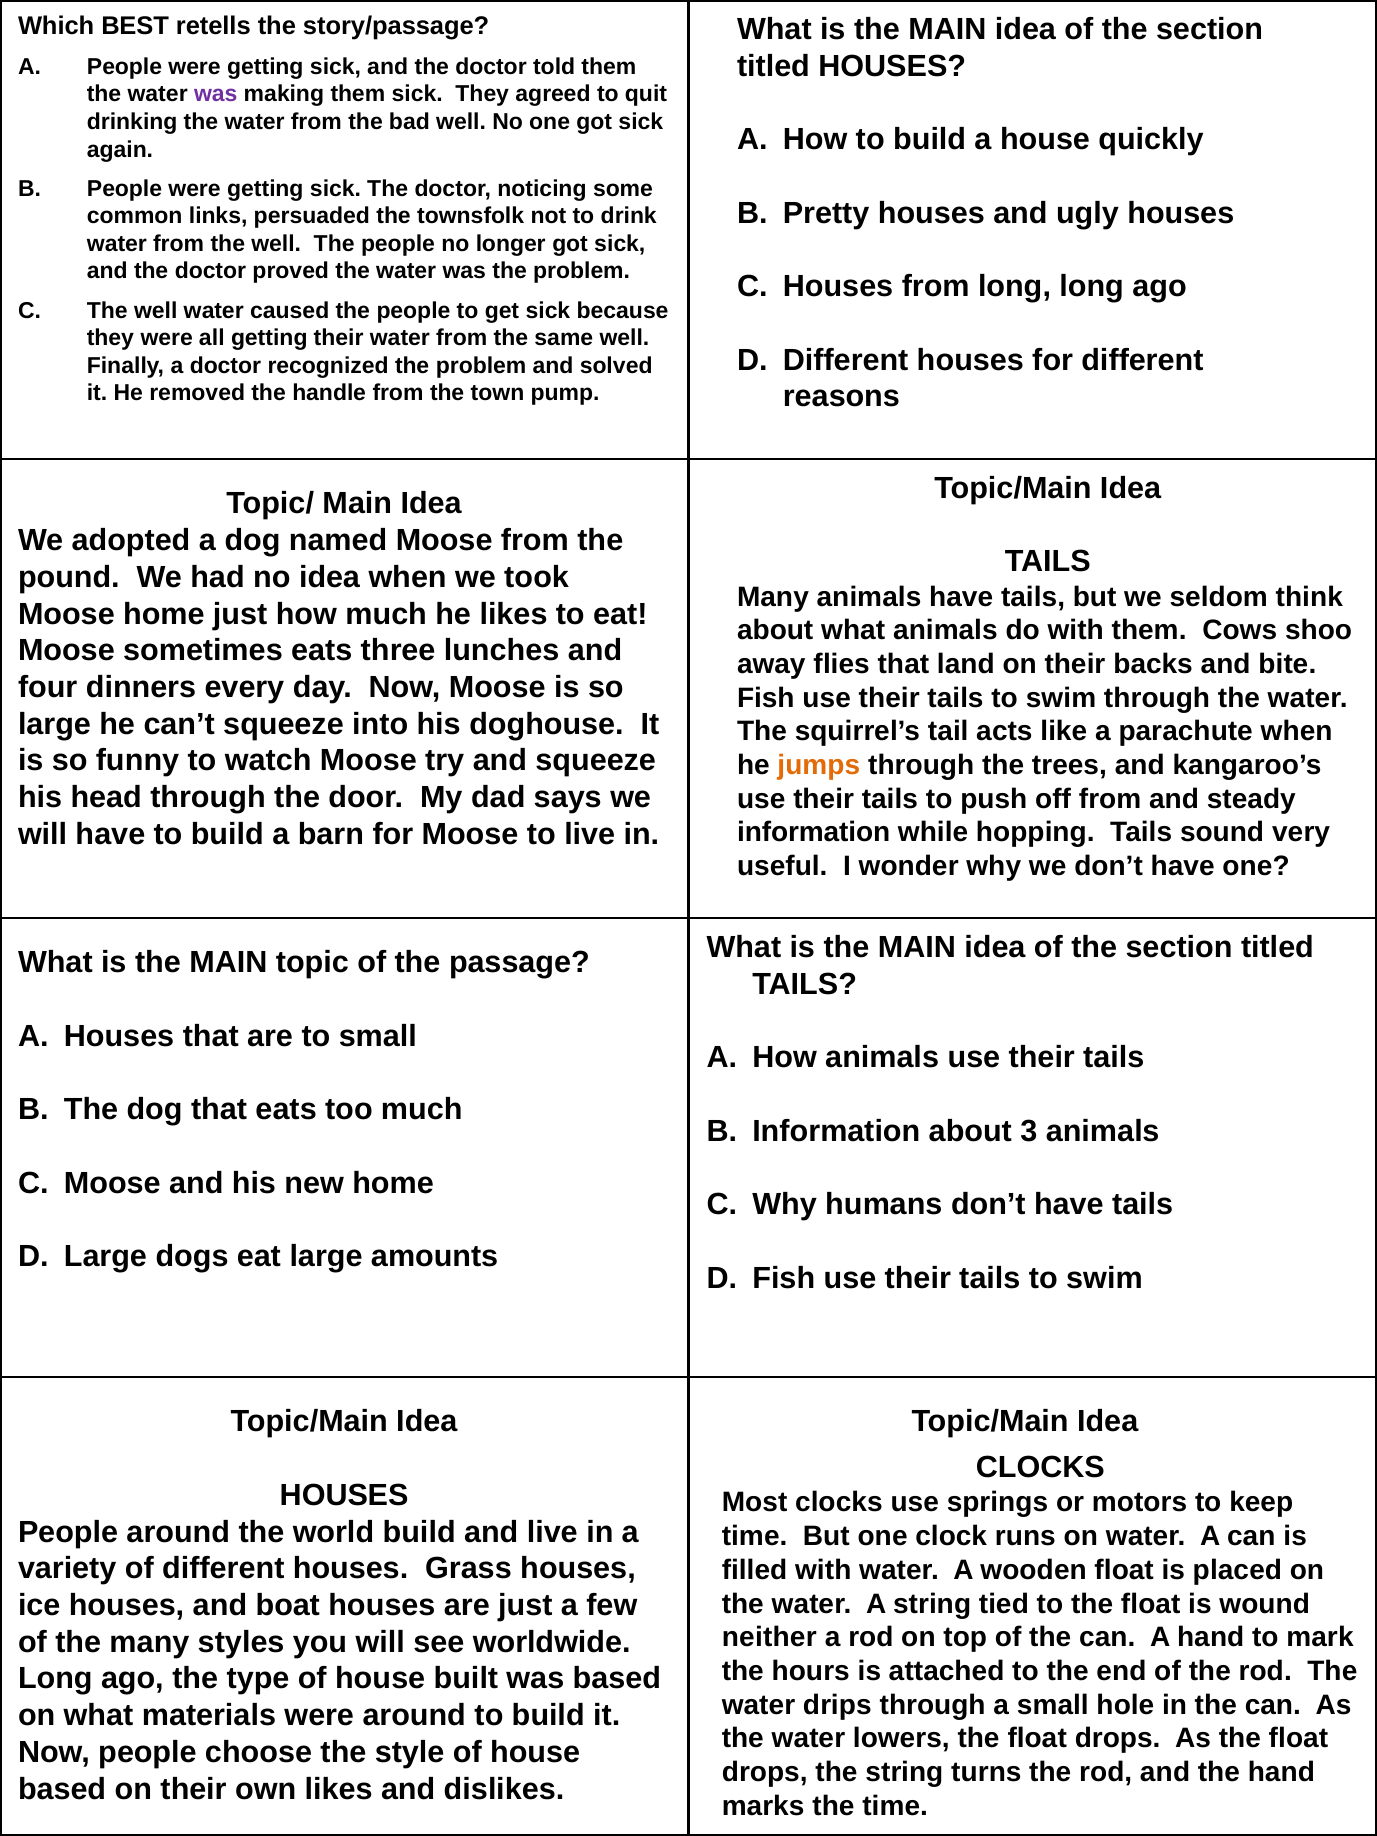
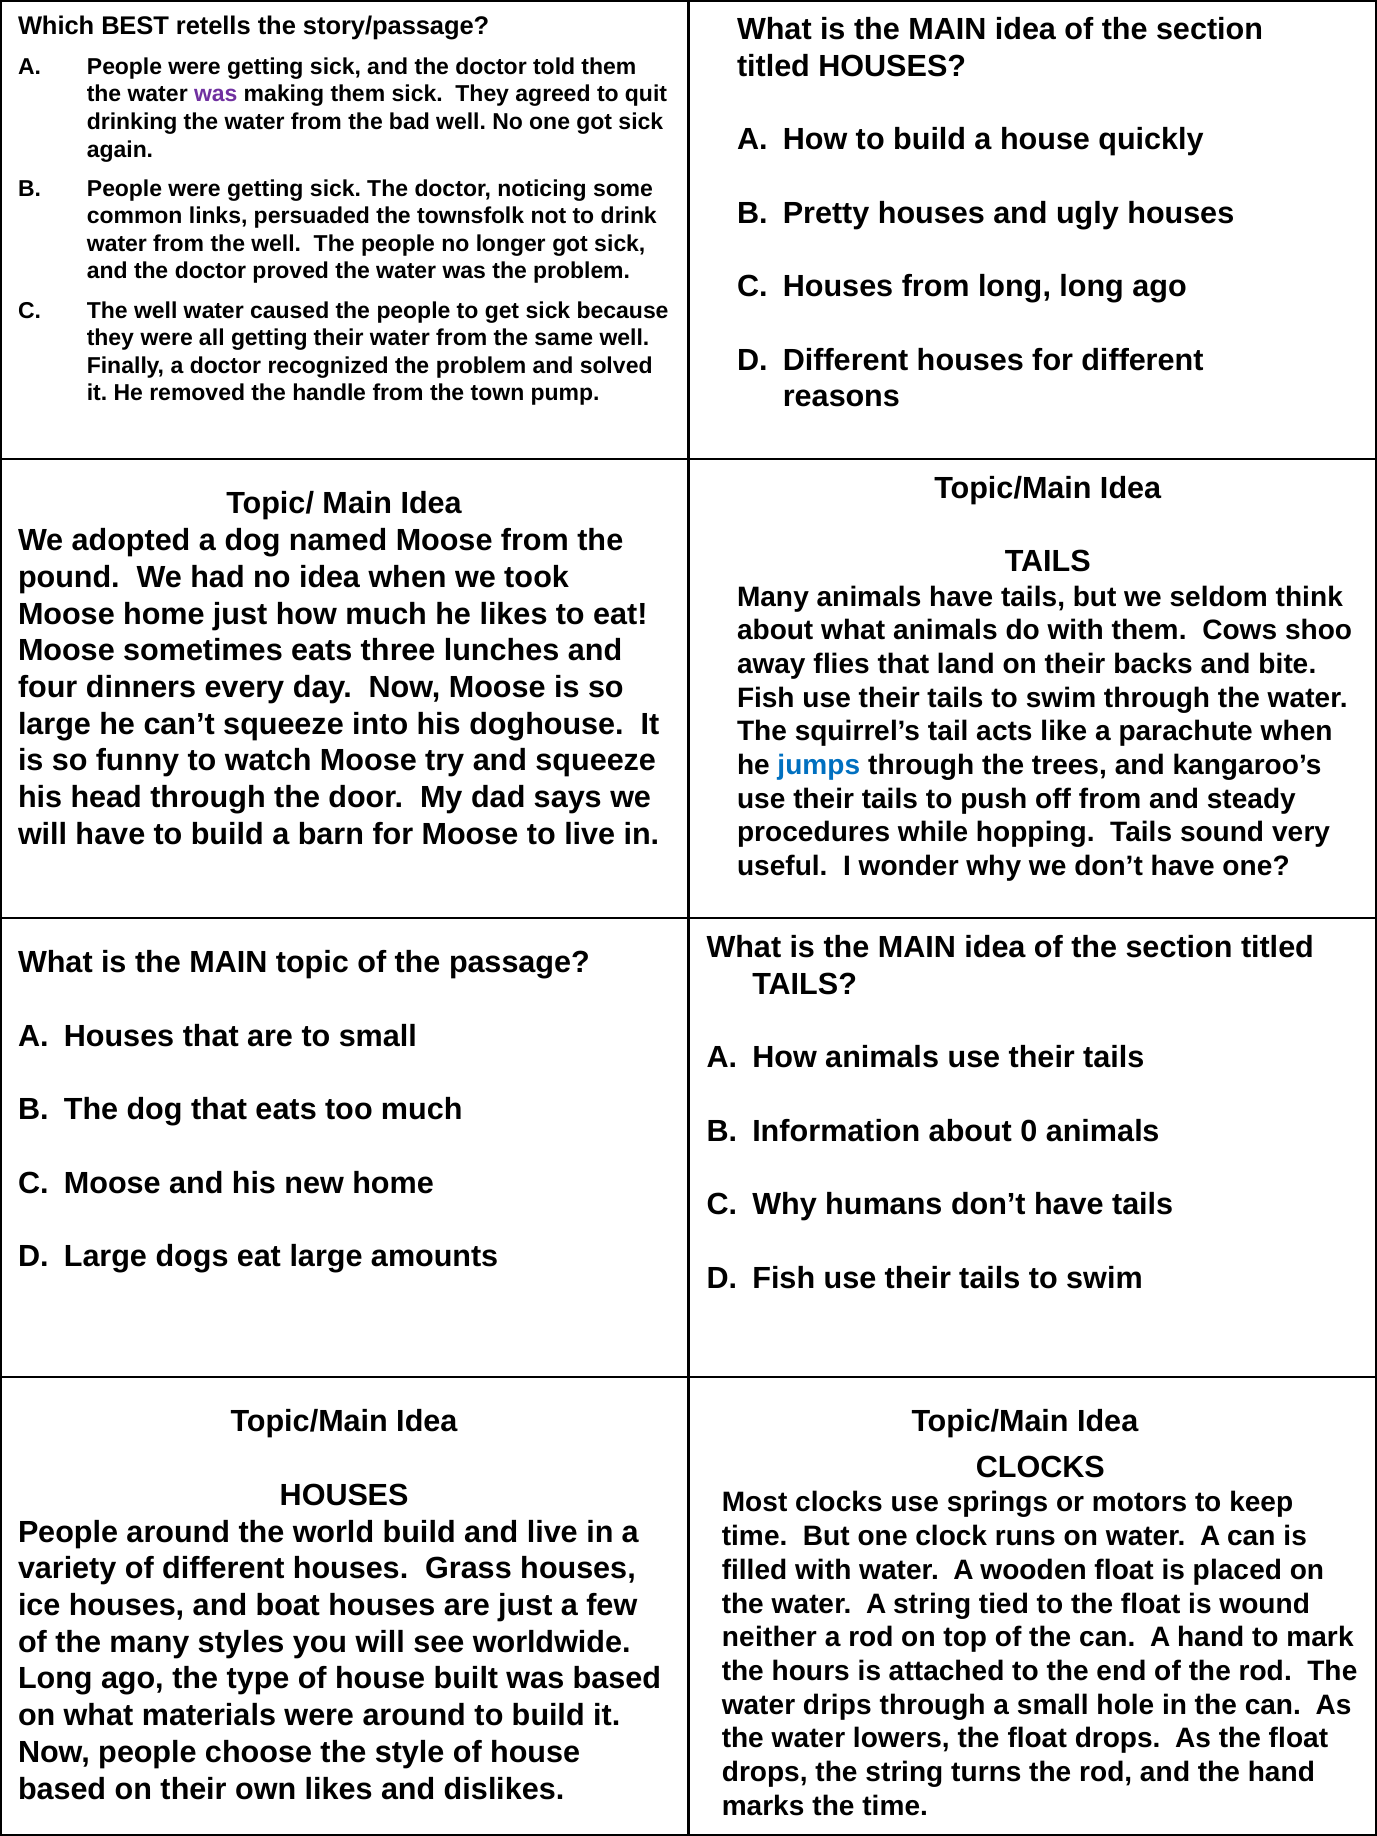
jumps colour: orange -> blue
information at (814, 833): information -> procedures
3: 3 -> 0
